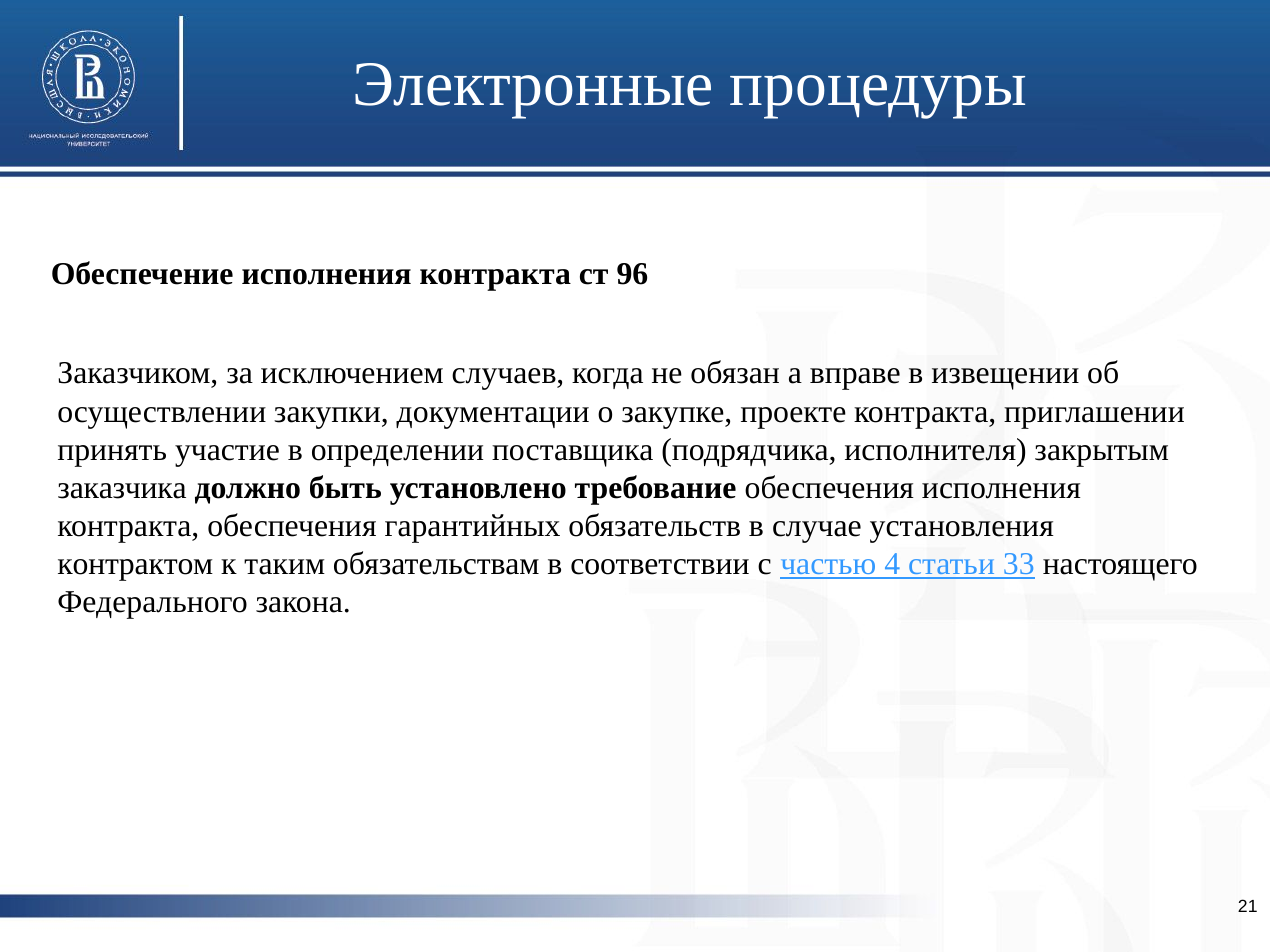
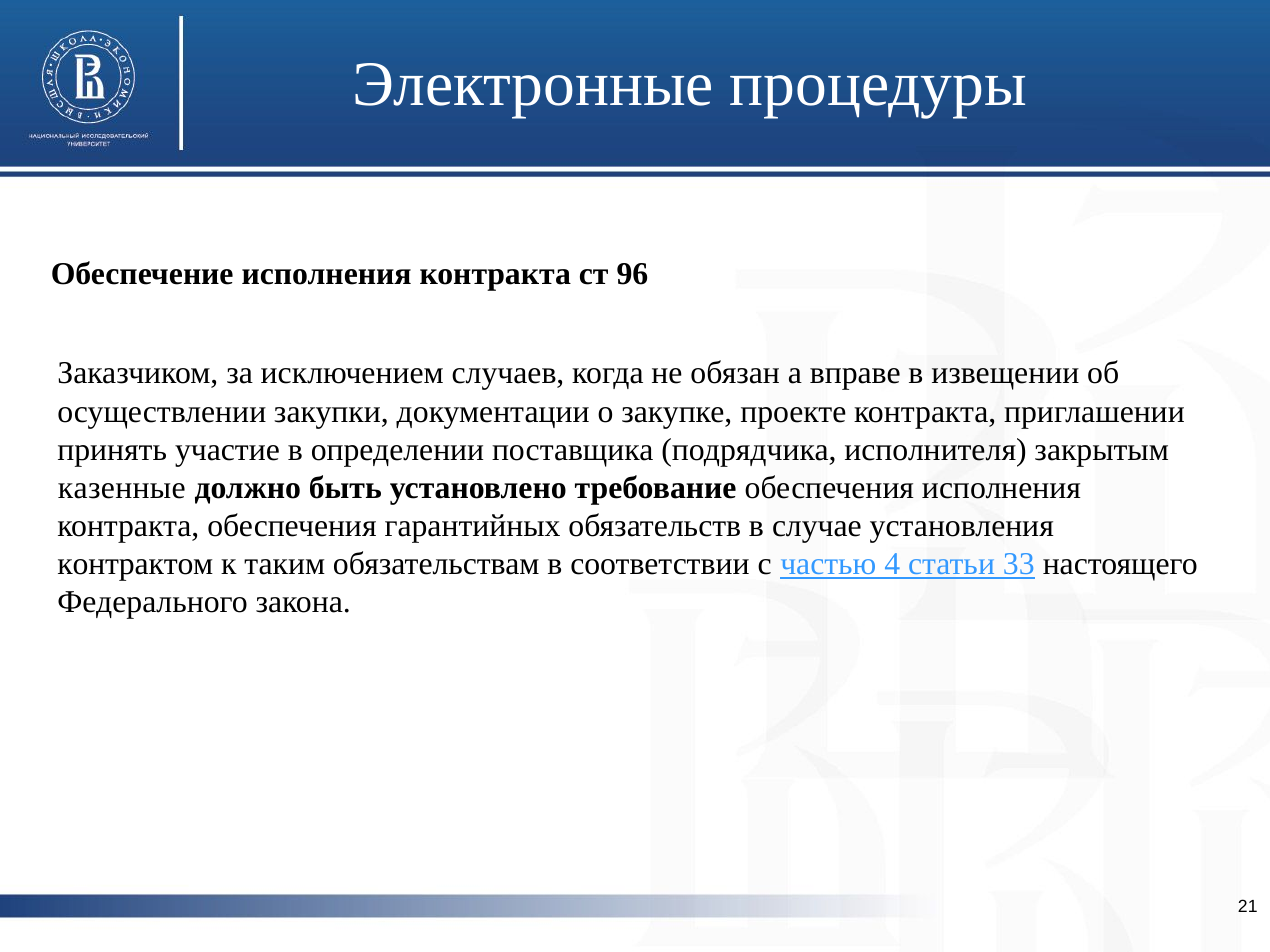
заказчика: заказчика -> казенные
